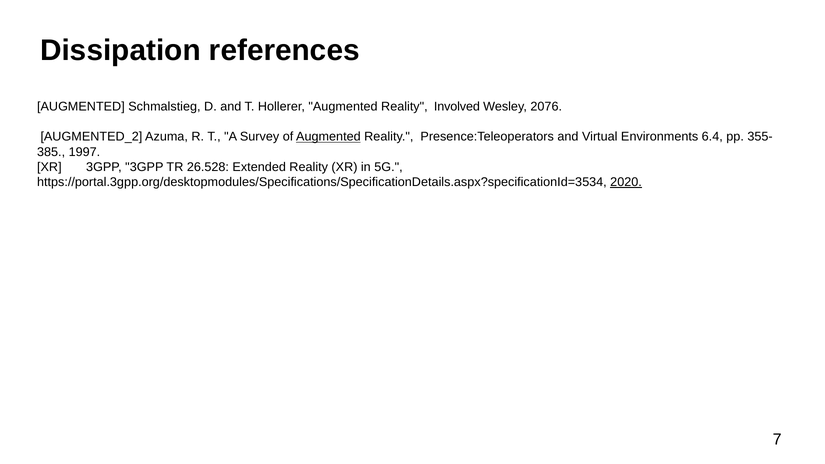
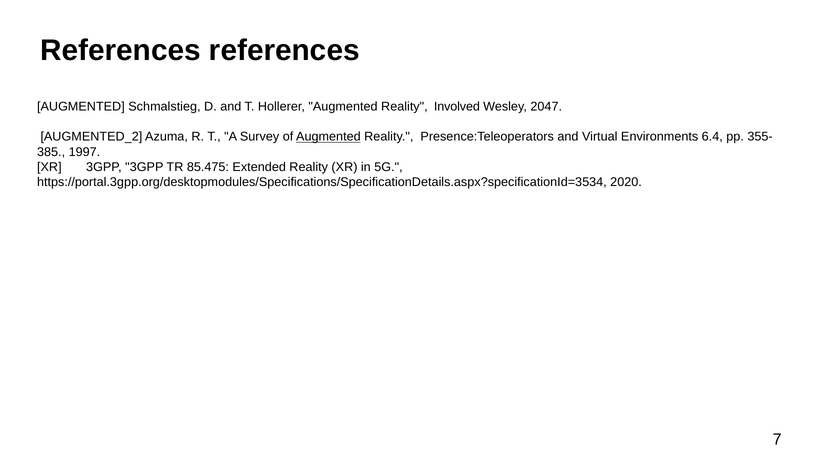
Dissipation at (120, 50): Dissipation -> References
2076: 2076 -> 2047
26.528: 26.528 -> 85.475
2020 underline: present -> none
